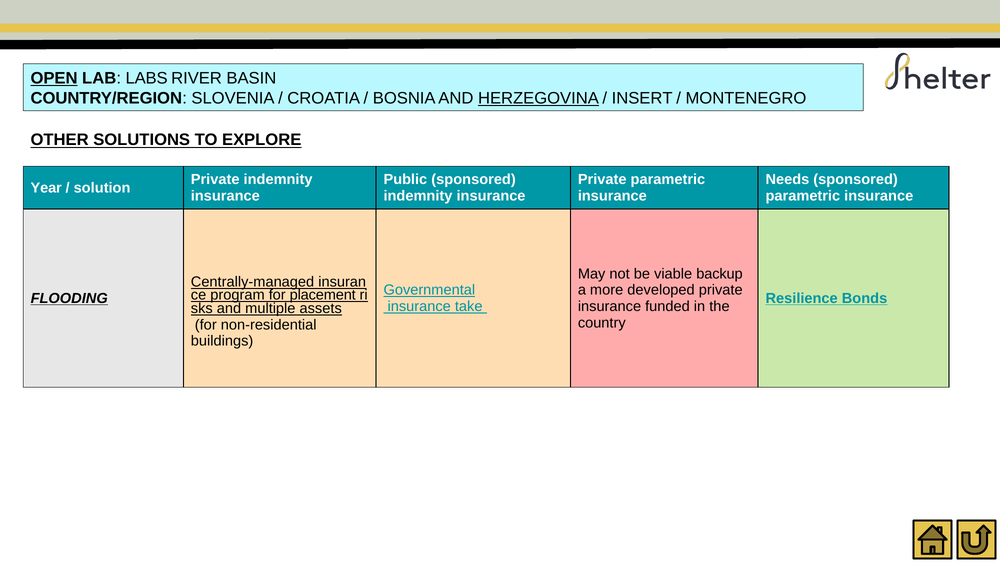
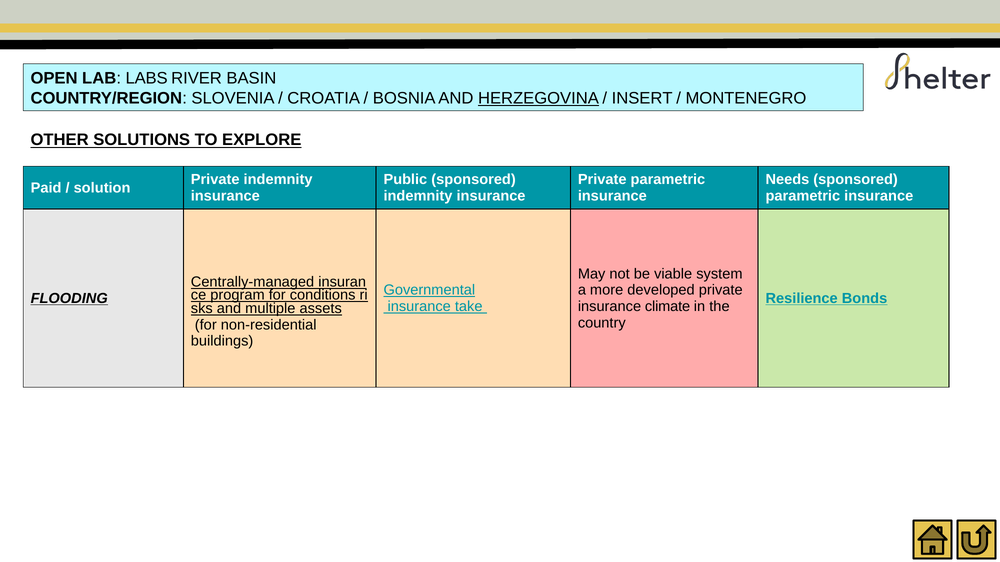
OPEN underline: present -> none
Year: Year -> Paid
backup: backup -> system
placement: placement -> conditions
funded: funded -> climate
